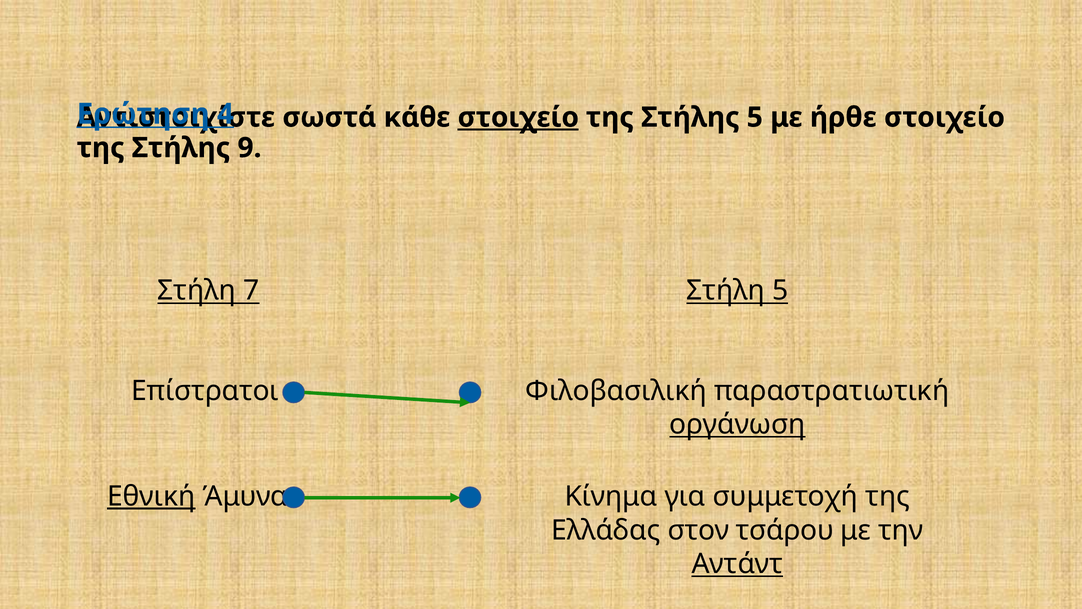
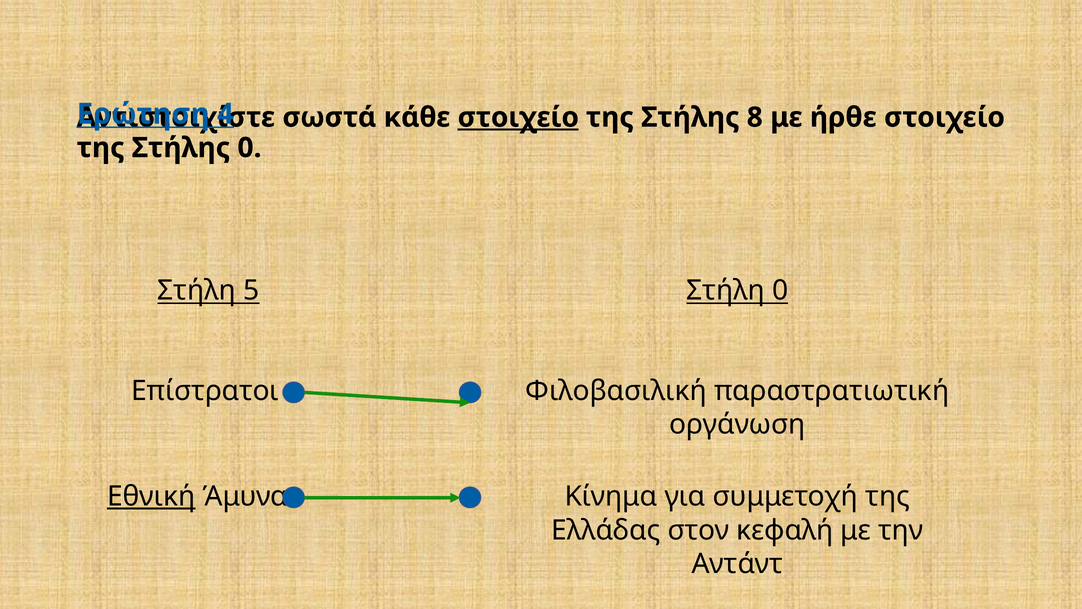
Στήλης 5: 5 -> 8
Στήλης 9: 9 -> 0
7: 7 -> 5
Στήλη 5: 5 -> 0
οργάνωση underline: present -> none
τσάρου: τσάρου -> κεφαλή
Αντάντ underline: present -> none
